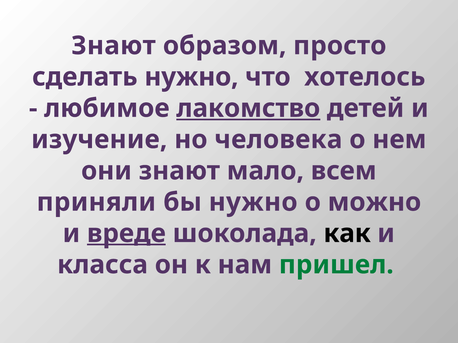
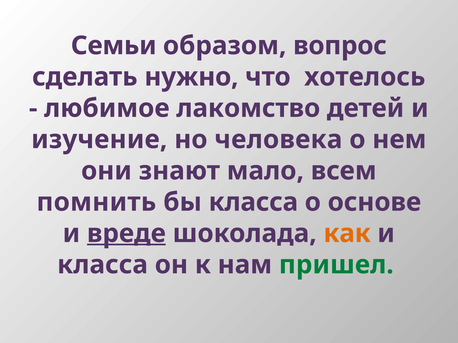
Знают at (113, 46): Знают -> Семьи
просто: просто -> вопрос
лакомство underline: present -> none
приняли: приняли -> помнить
бы нужно: нужно -> класса
можно: можно -> основе
как colour: black -> orange
